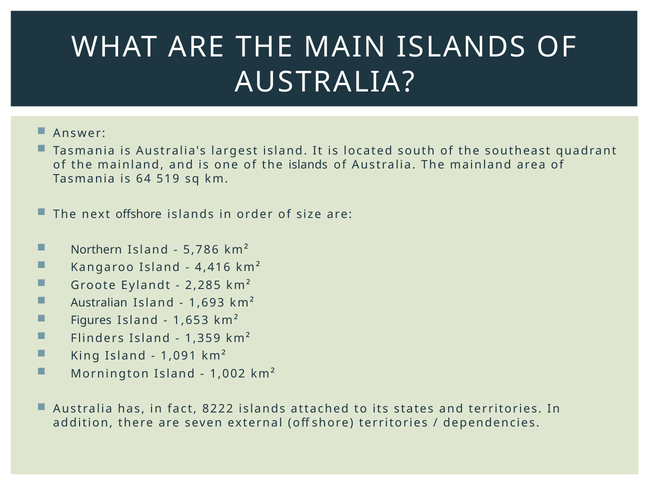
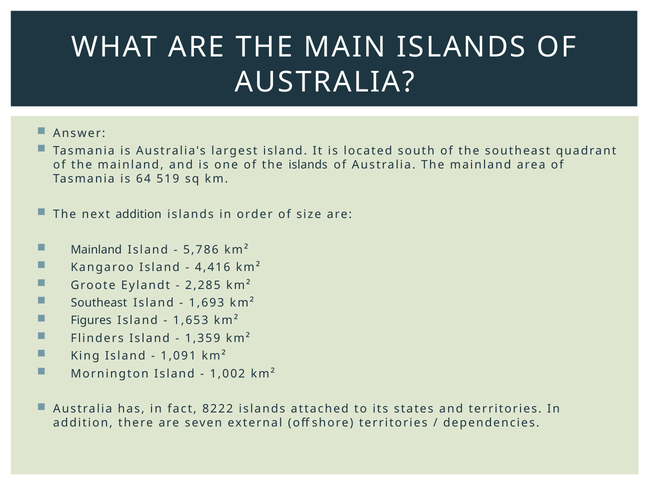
next offshore: offshore -> addition
Northern at (96, 250): Northern -> Mainland
Australian at (99, 303): Australian -> Southeast
